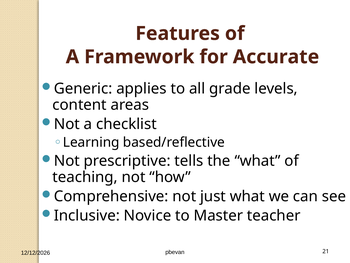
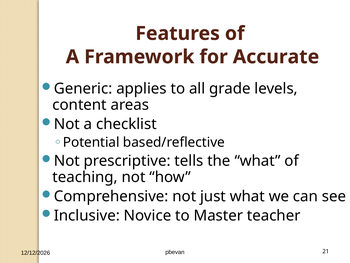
Learning: Learning -> Potential
